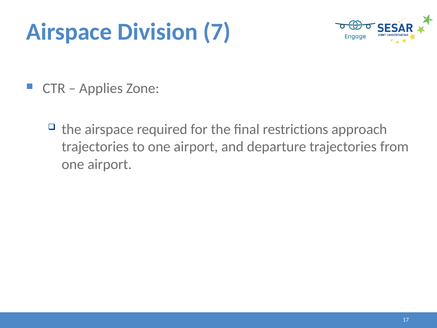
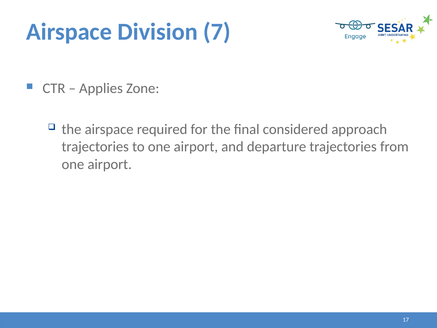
restrictions: restrictions -> considered
